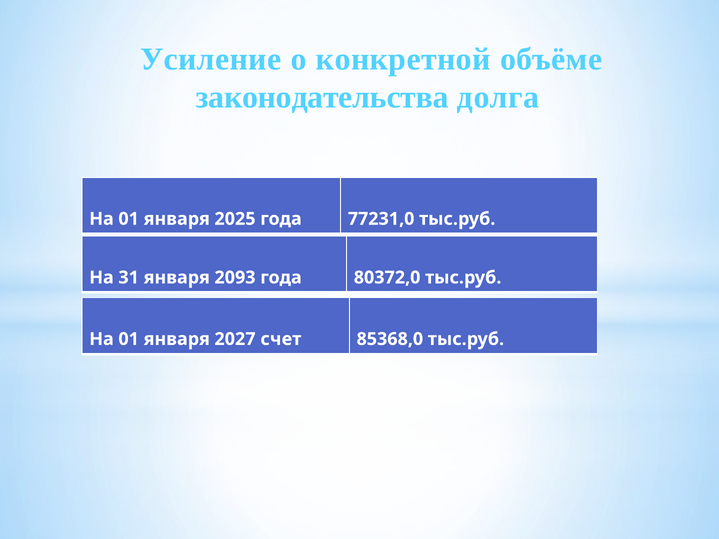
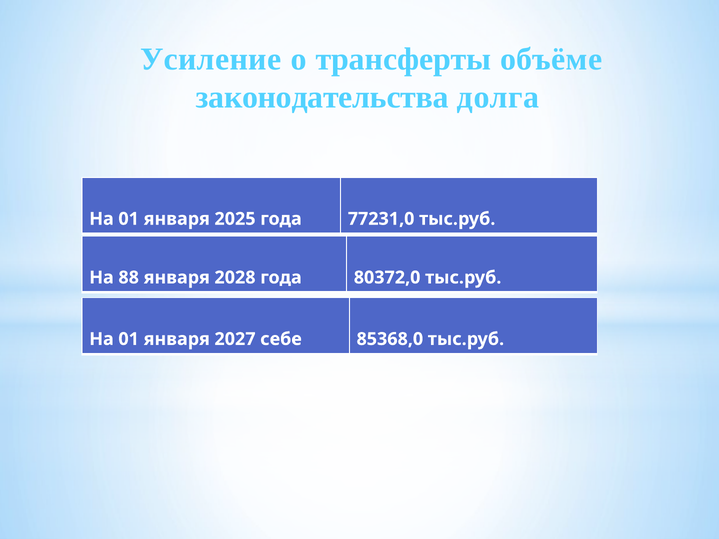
конкретной: конкретной -> трансферты
31: 31 -> 88
2093: 2093 -> 2028
счет: счет -> себе
